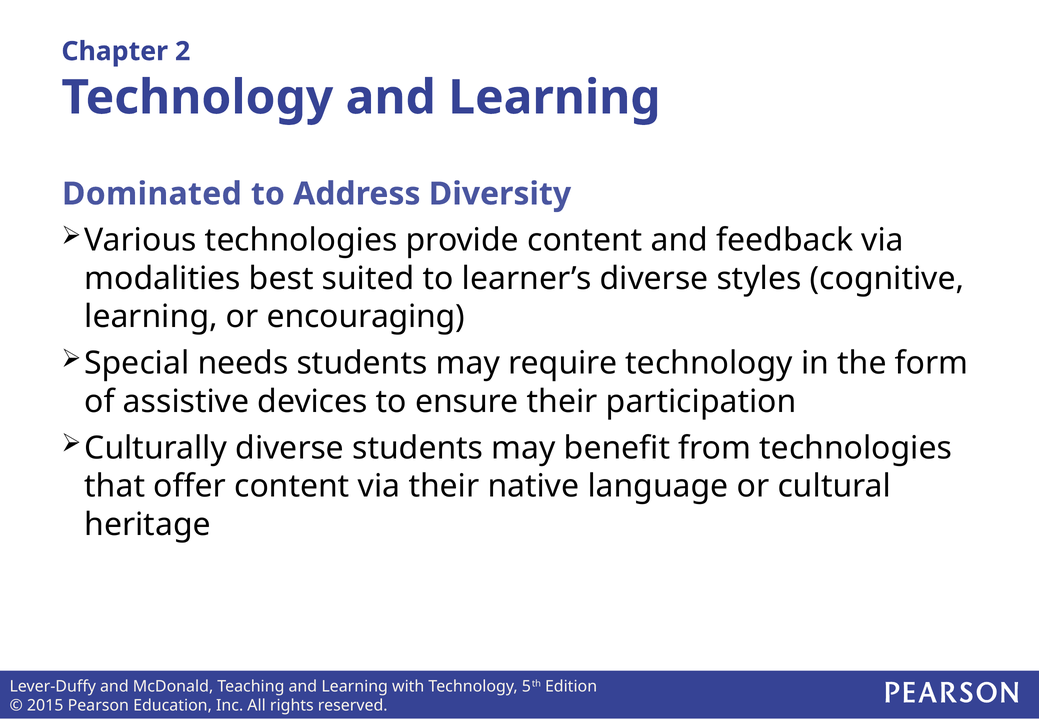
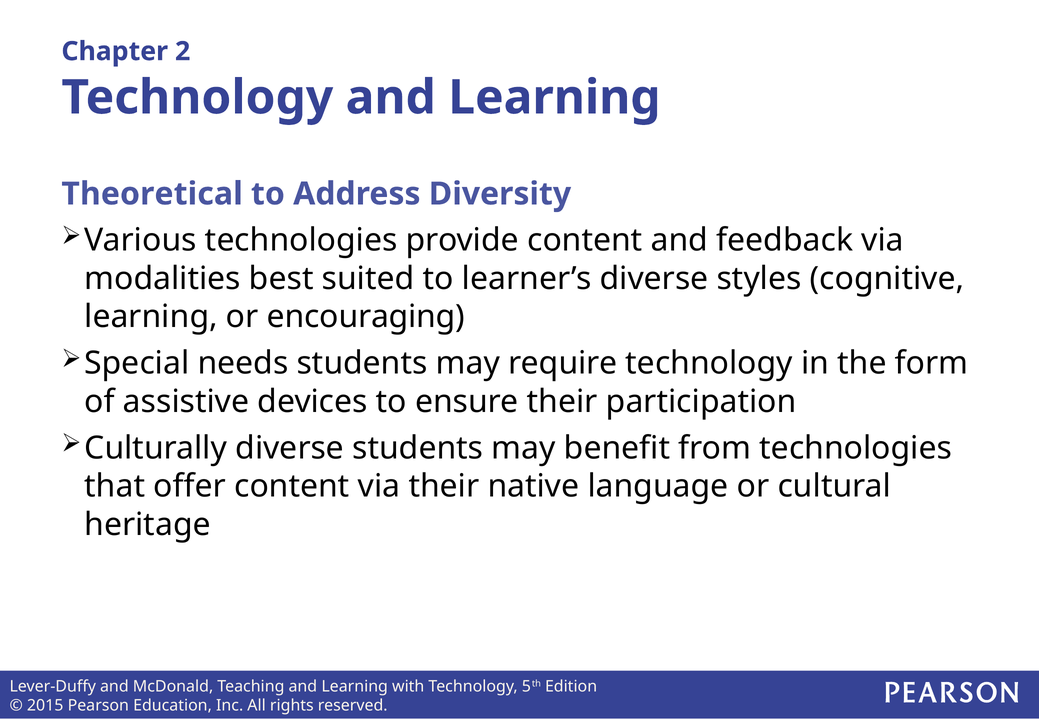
Dominated: Dominated -> Theoretical
